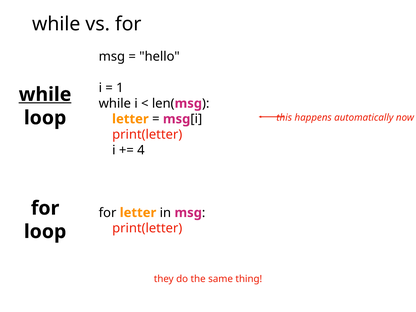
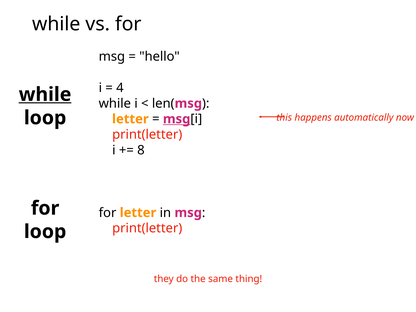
1: 1 -> 4
msg at (177, 119) underline: none -> present
4: 4 -> 8
